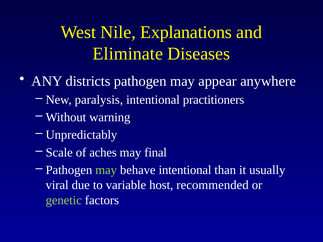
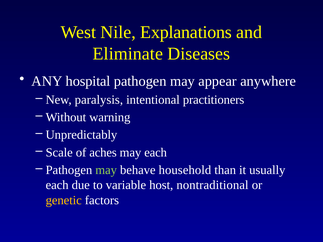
districts: districts -> hospital
may final: final -> each
behave intentional: intentional -> household
viral at (57, 185): viral -> each
recommended: recommended -> nontraditional
genetic colour: light green -> yellow
